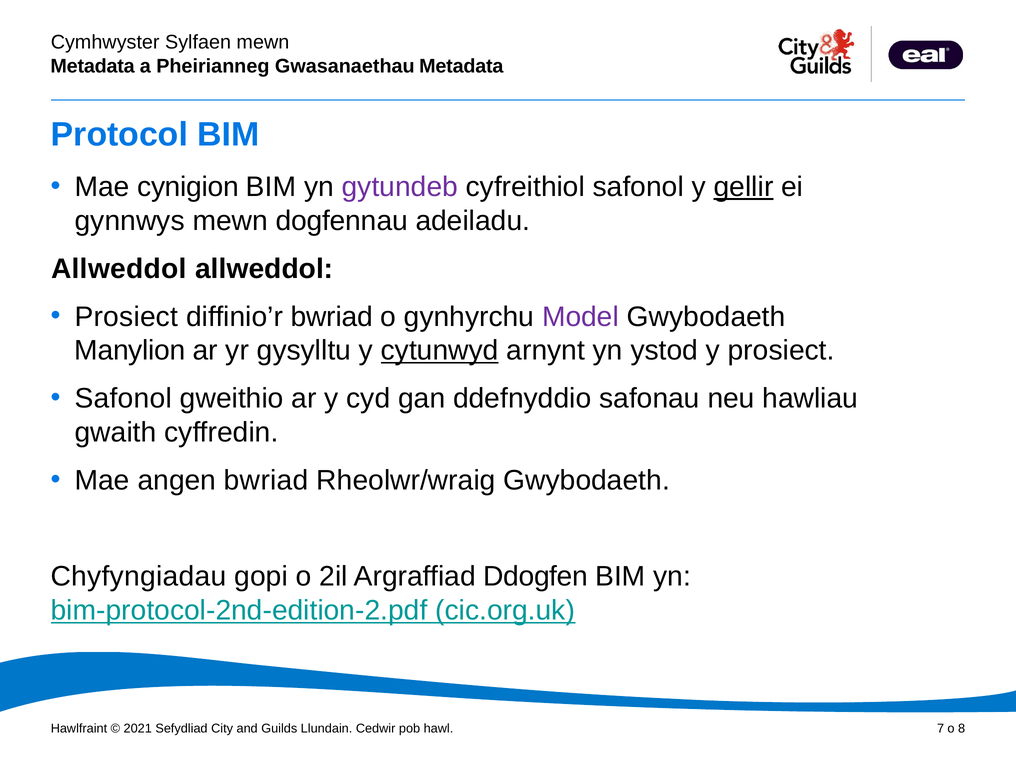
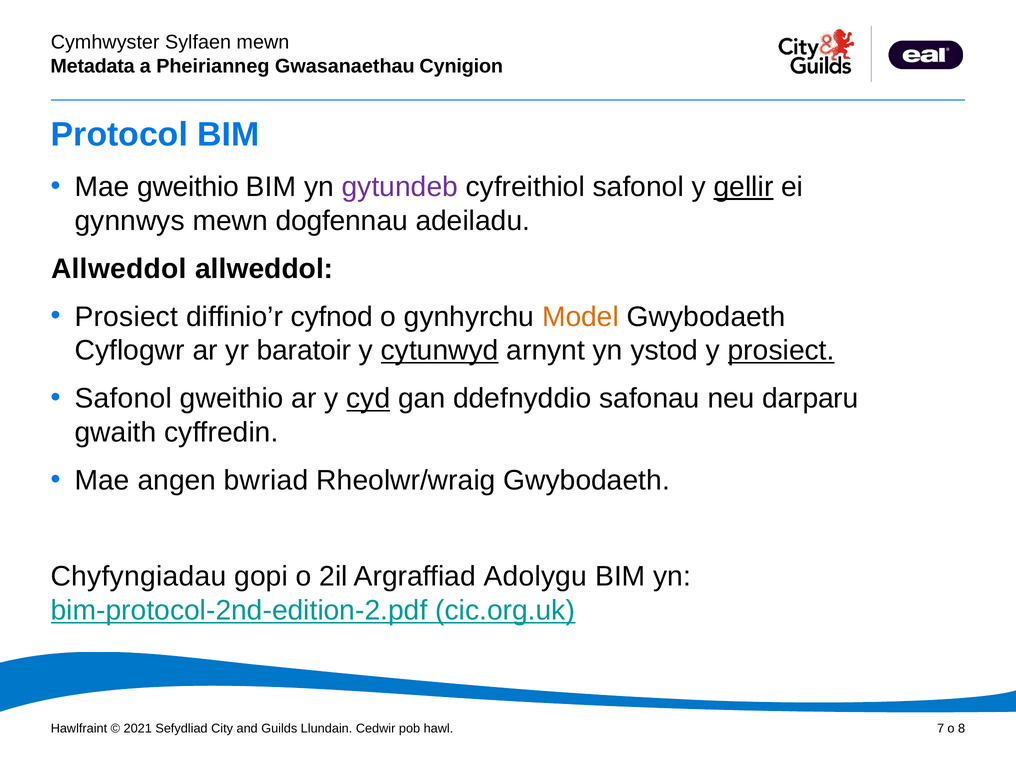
Metadata at (461, 66): Metadata -> Cynigion
Mae cynigion: cynigion -> gweithio
diffinio’r bwriad: bwriad -> cyfnod
Model colour: purple -> orange
Manylion: Manylion -> Cyflogwr
gysylltu: gysylltu -> baratoir
prosiect at (781, 351) underline: none -> present
cyd underline: none -> present
hawliau: hawliau -> darparu
Ddogfen: Ddogfen -> Adolygu
